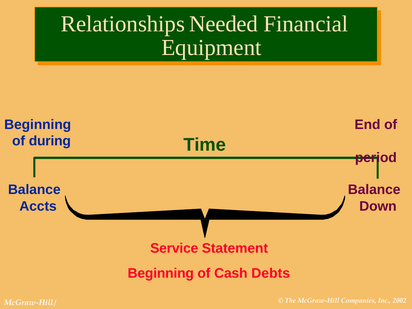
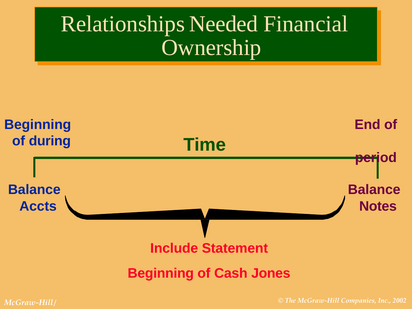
Equipment: Equipment -> Ownership
Down: Down -> Notes
Service: Service -> Include
Debts: Debts -> Jones
